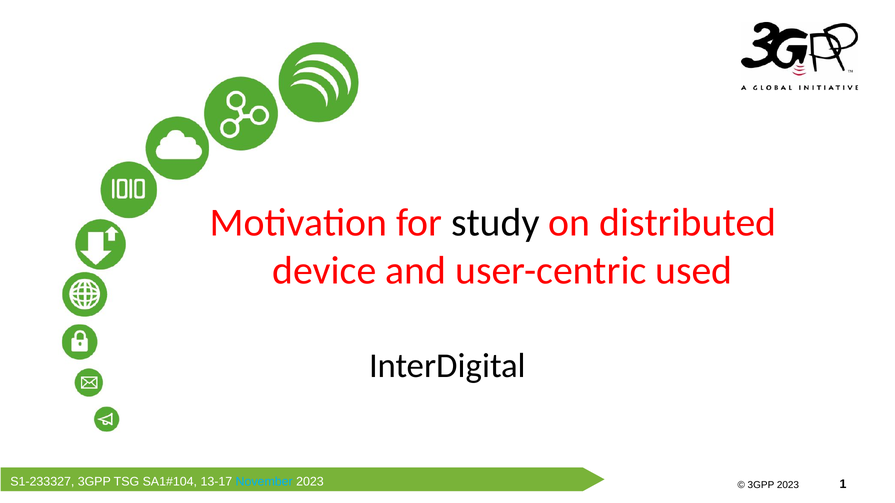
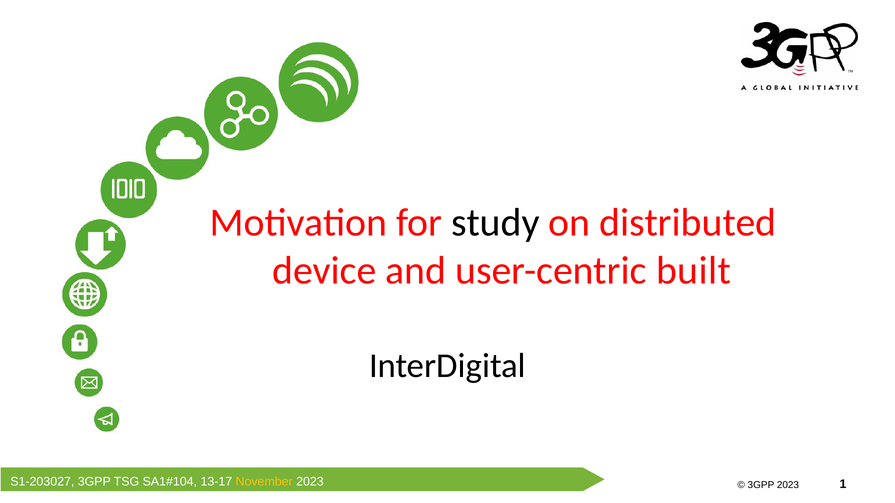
used: used -> built
S1-233327: S1-233327 -> S1-203027
November colour: light blue -> yellow
